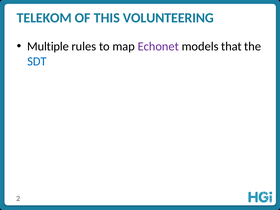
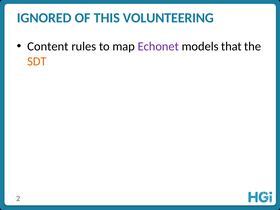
TELEKOM: TELEKOM -> IGNORED
Multiple: Multiple -> Content
SDT colour: blue -> orange
